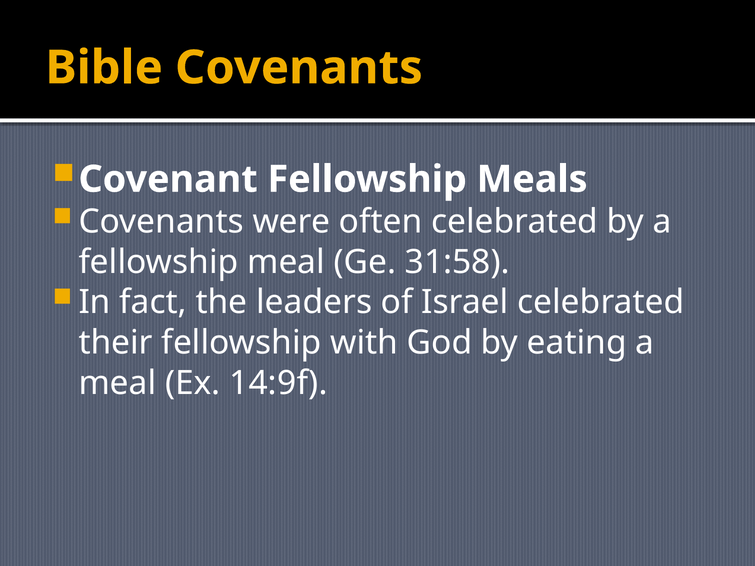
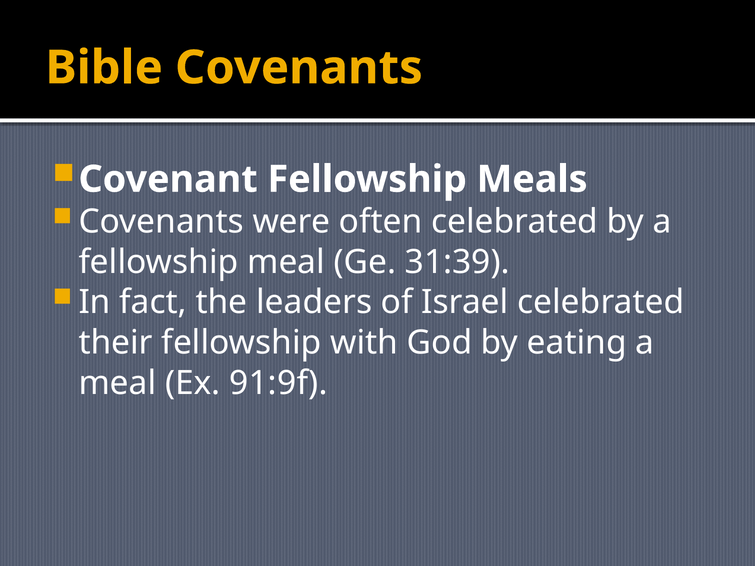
31:58: 31:58 -> 31:39
14:9f: 14:9f -> 91:9f
